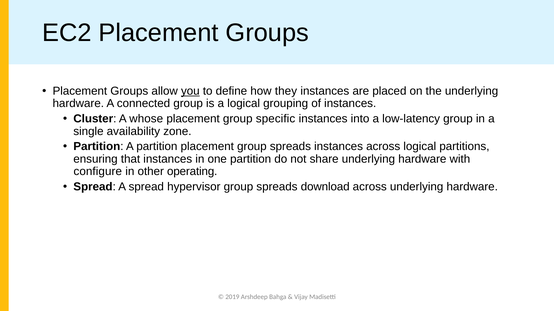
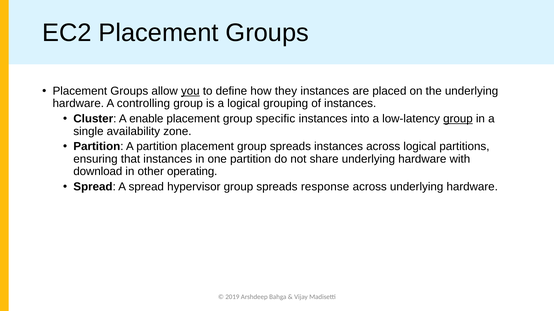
connected: connected -> controlling
whose: whose -> enable
group at (458, 119) underline: none -> present
configure: configure -> download
download: download -> response
